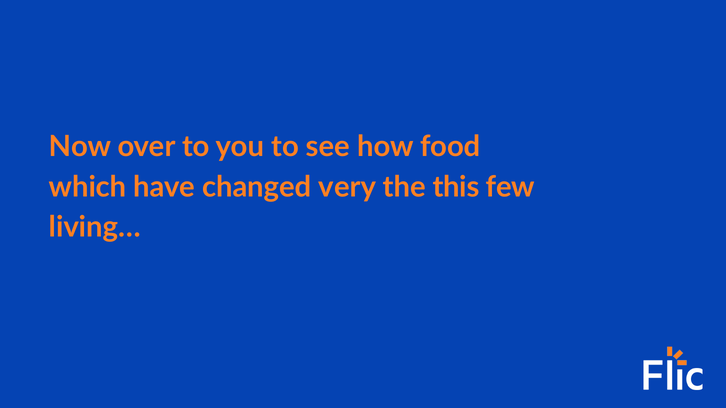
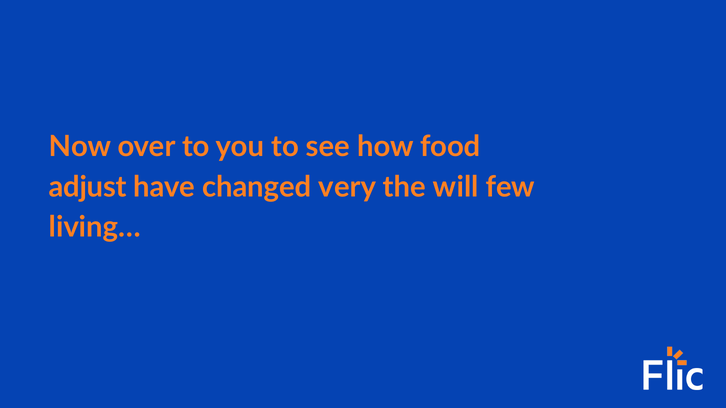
which: which -> adjust
this: this -> will
